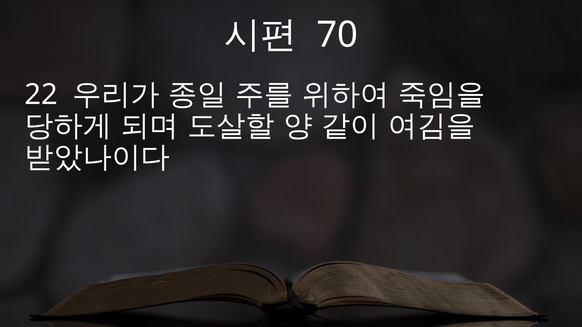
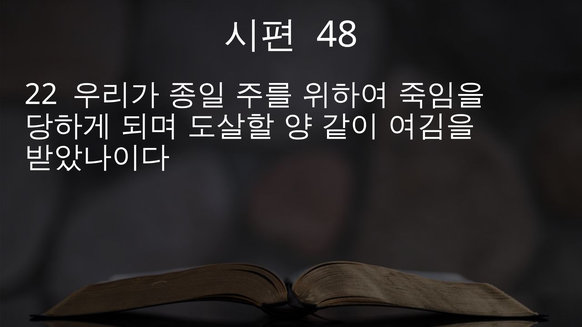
70: 70 -> 48
